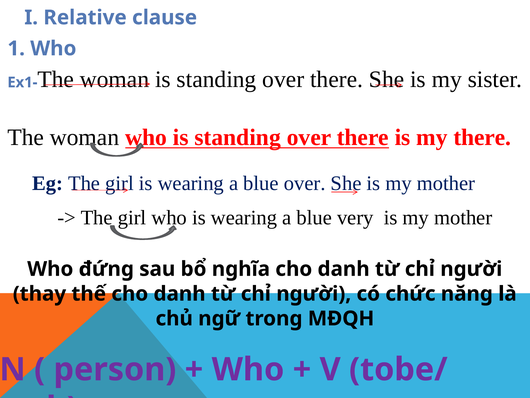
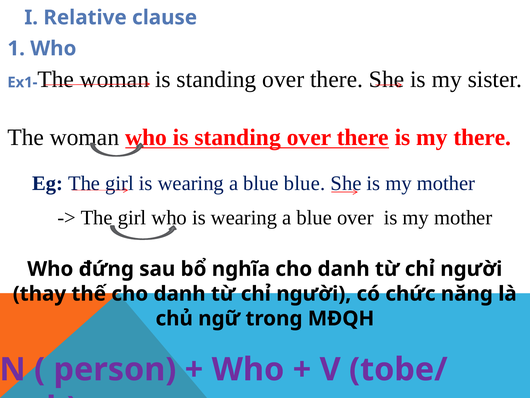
blue over: over -> blue
blue very: very -> over
